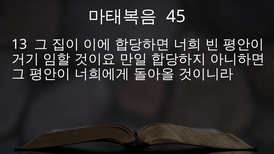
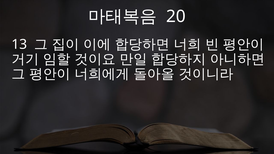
45: 45 -> 20
